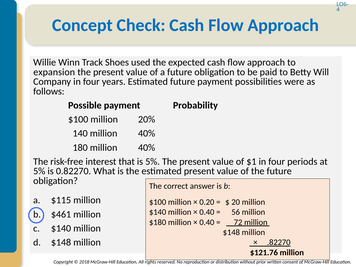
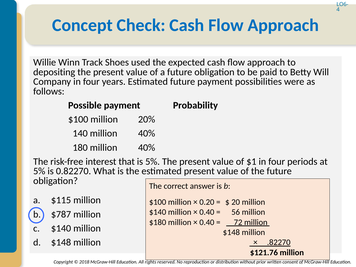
expansion: expansion -> depositing
$461: $461 -> $787
